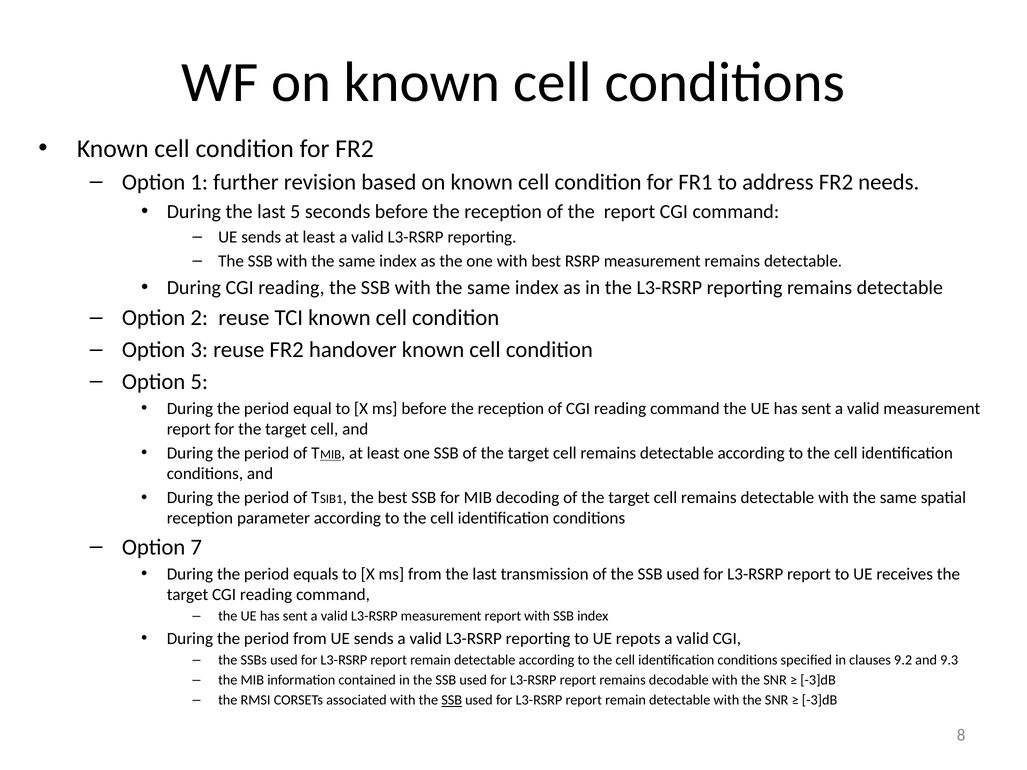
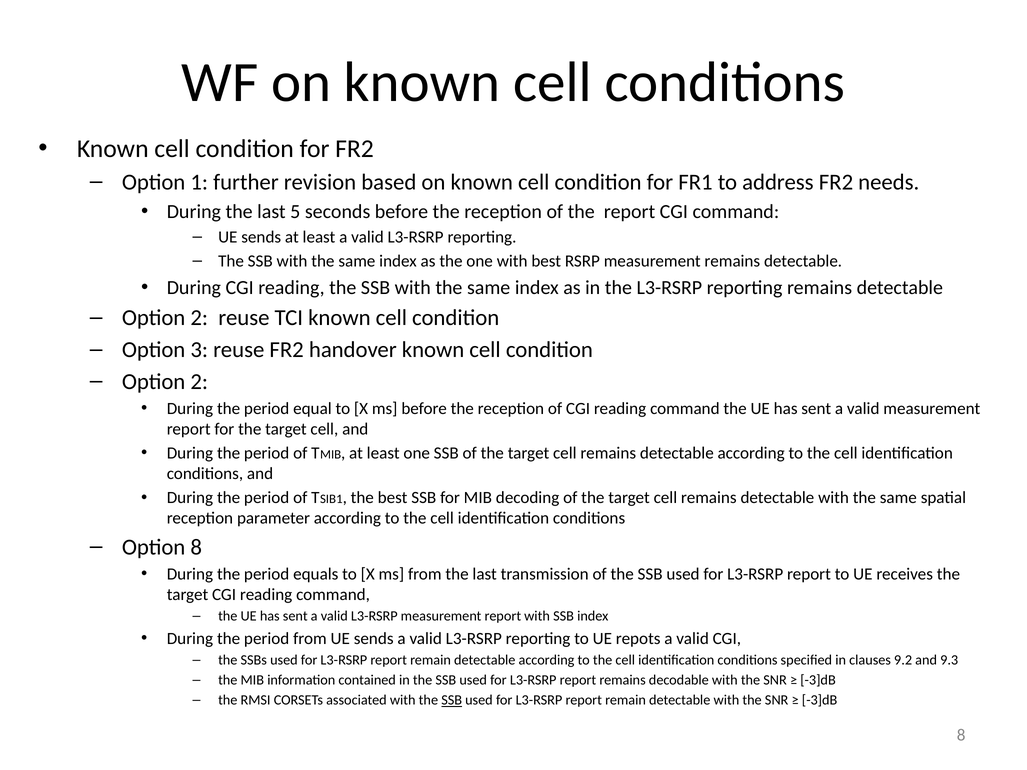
5 at (199, 382): 5 -> 2
MIB at (331, 455) underline: present -> none
Option 7: 7 -> 8
